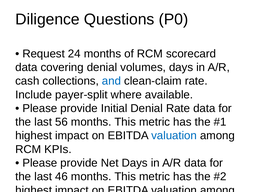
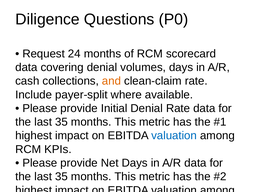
and colour: blue -> orange
56 at (61, 122): 56 -> 35
46 at (61, 177): 46 -> 35
